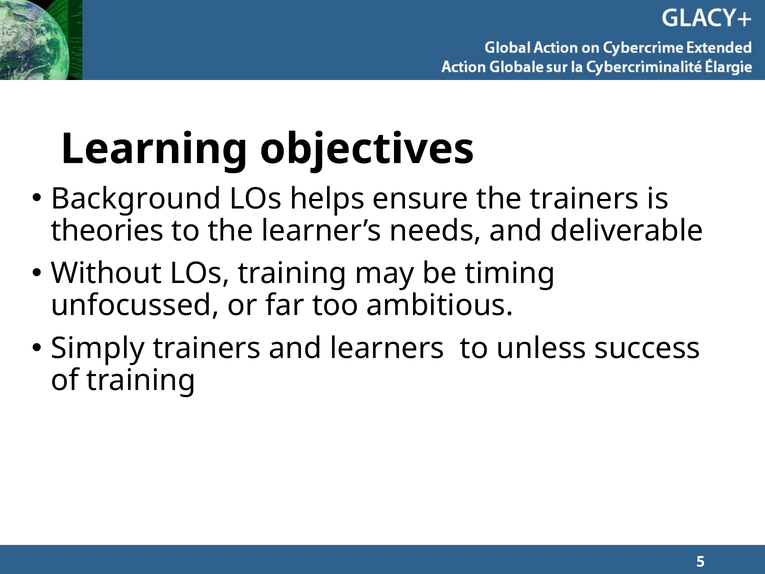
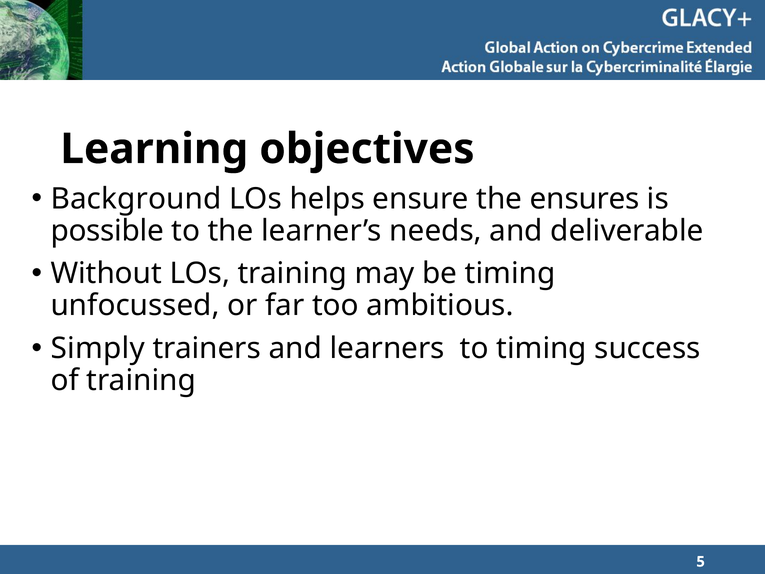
the trainers: trainers -> ensures
theories: theories -> possible
to unless: unless -> timing
